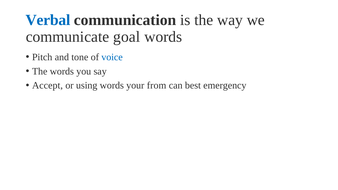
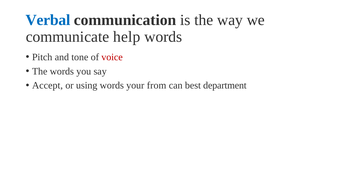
goal: goal -> help
voice colour: blue -> red
emergency: emergency -> department
